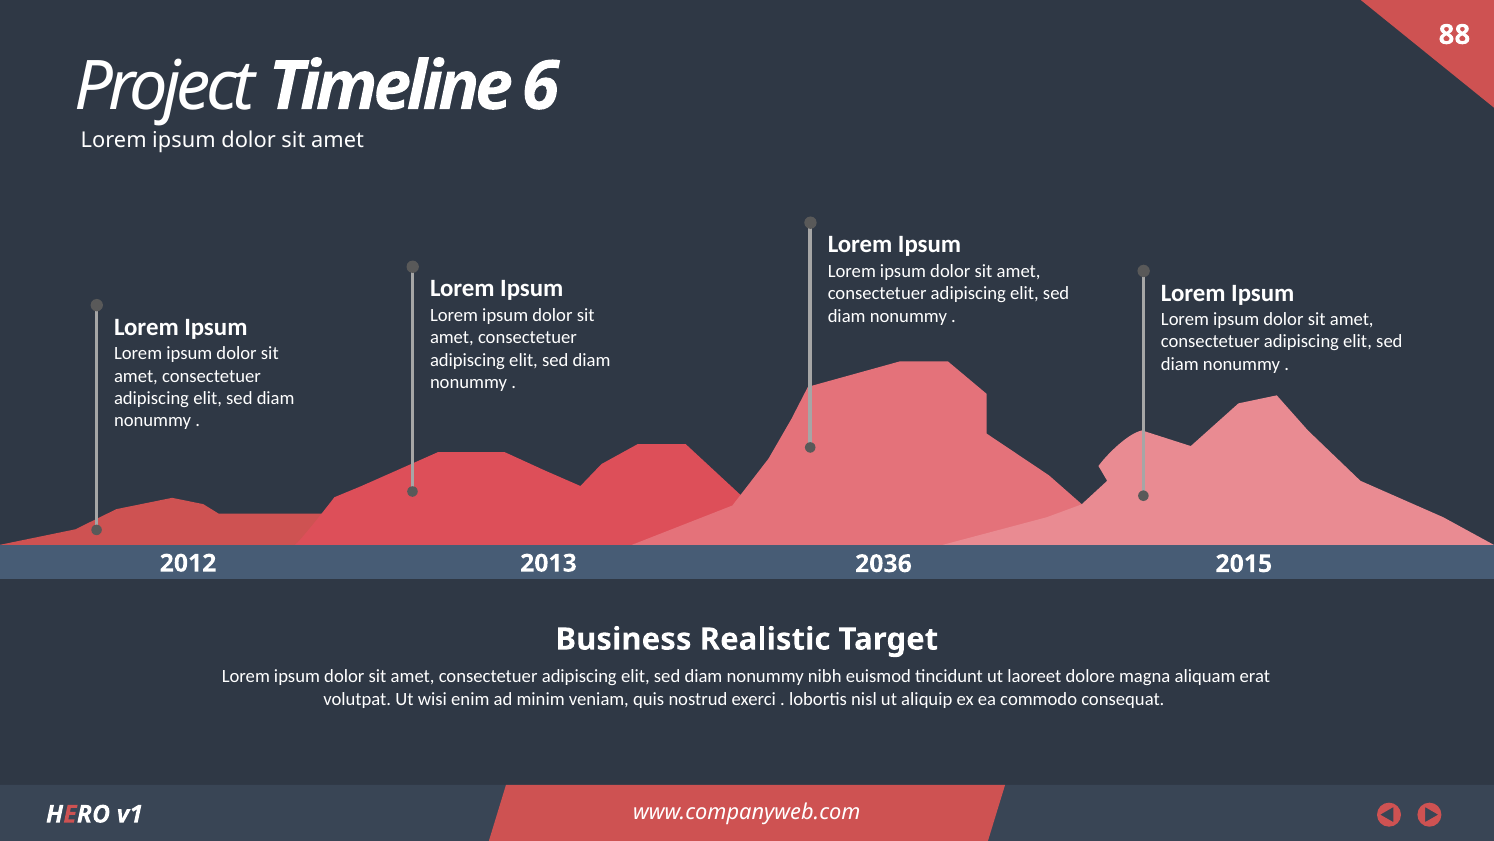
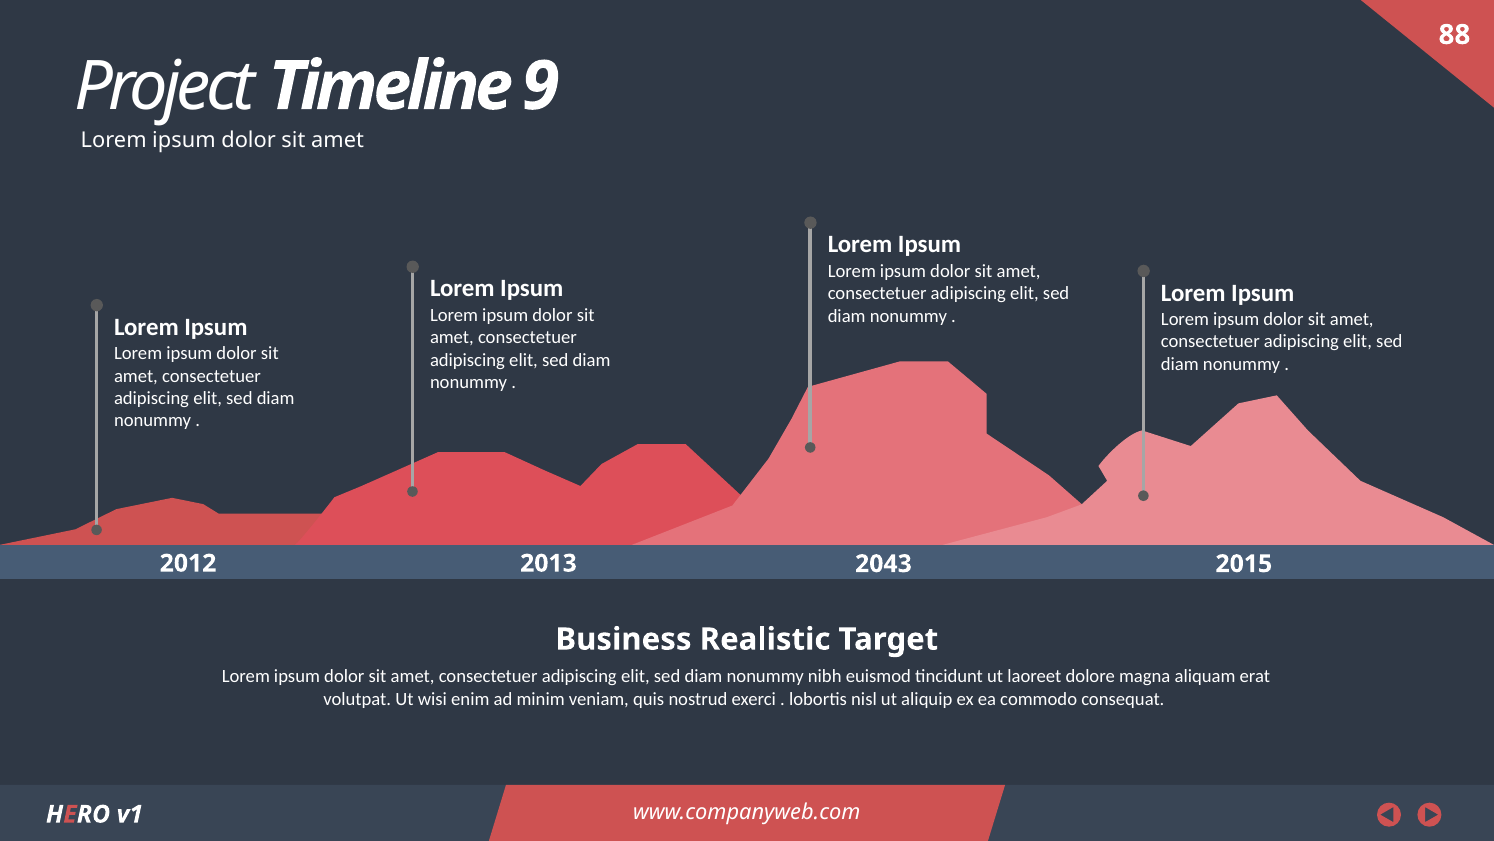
6: 6 -> 9
2036: 2036 -> 2043
